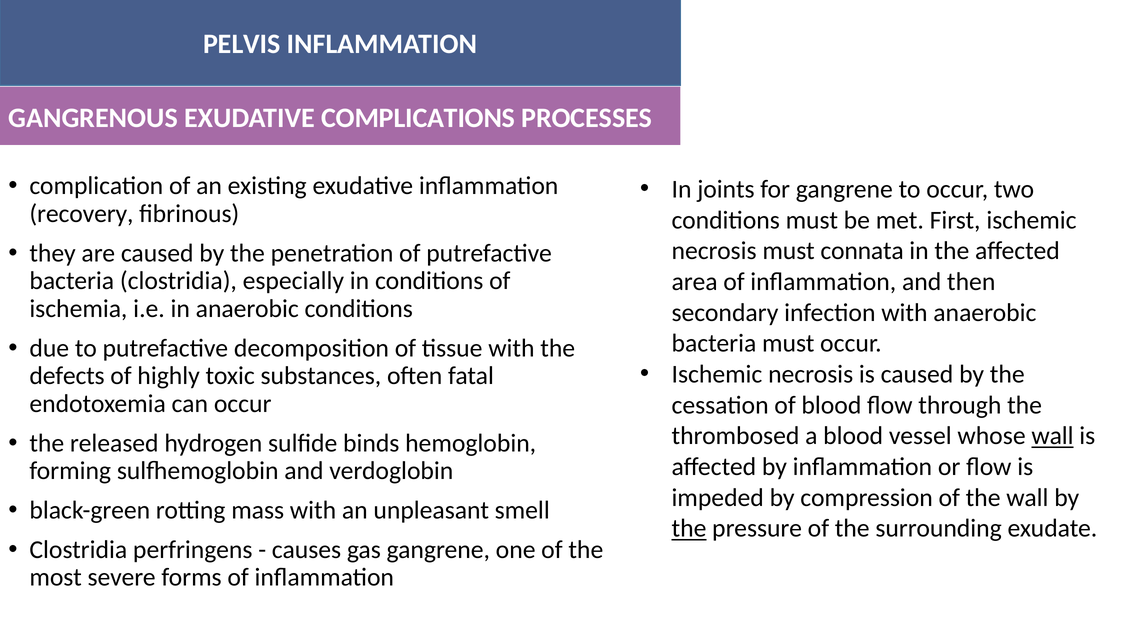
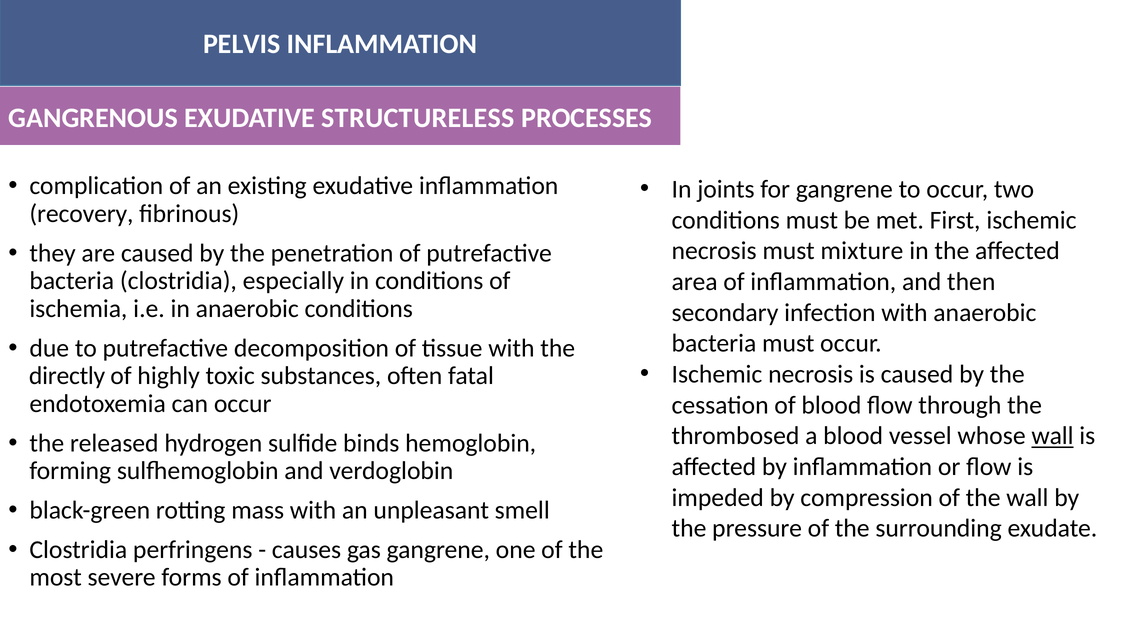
COMPLICATIONS: COMPLICATIONS -> STRUCTURELESS
connata: connata -> mixture
defects: defects -> directly
the at (689, 529) underline: present -> none
